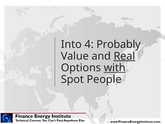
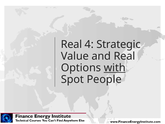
Into at (71, 44): Into -> Real
Probably: Probably -> Strategic
Real at (124, 56) underline: present -> none
